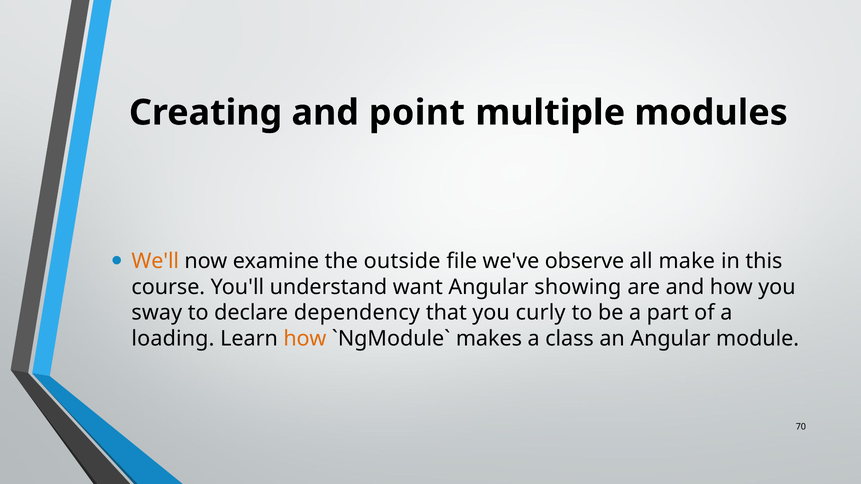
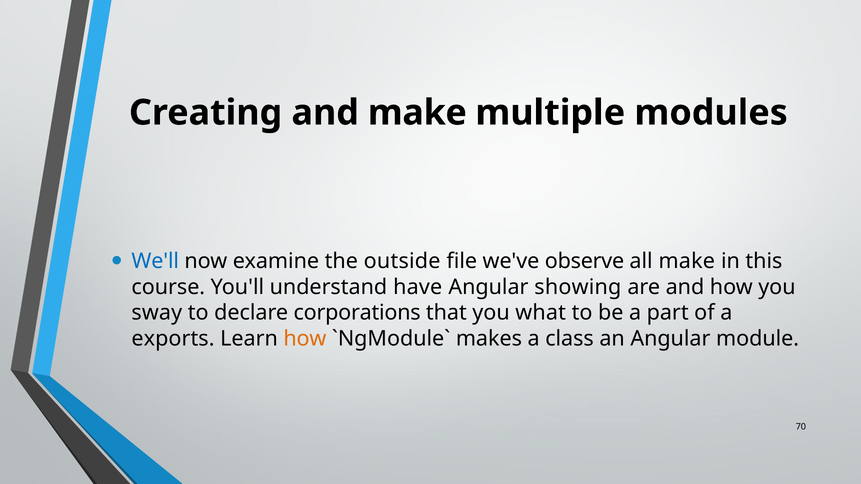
and point: point -> make
We'll colour: orange -> blue
want: want -> have
dependency: dependency -> corporations
curly: curly -> what
loading: loading -> exports
